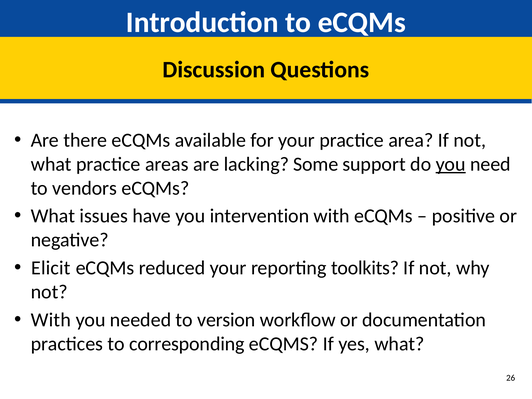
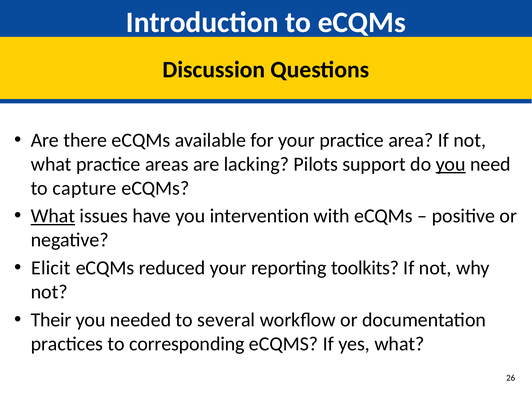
Some: Some -> Pilots
vendors: vendors -> capture
What at (53, 216) underline: none -> present
With at (51, 320): With -> Their
version: version -> several
